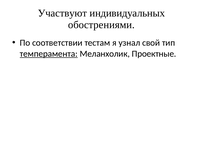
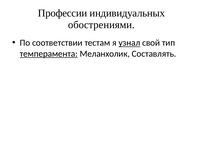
Участвуют: Участвуют -> Профессии
узнал underline: none -> present
Проектные: Проектные -> Составлять
